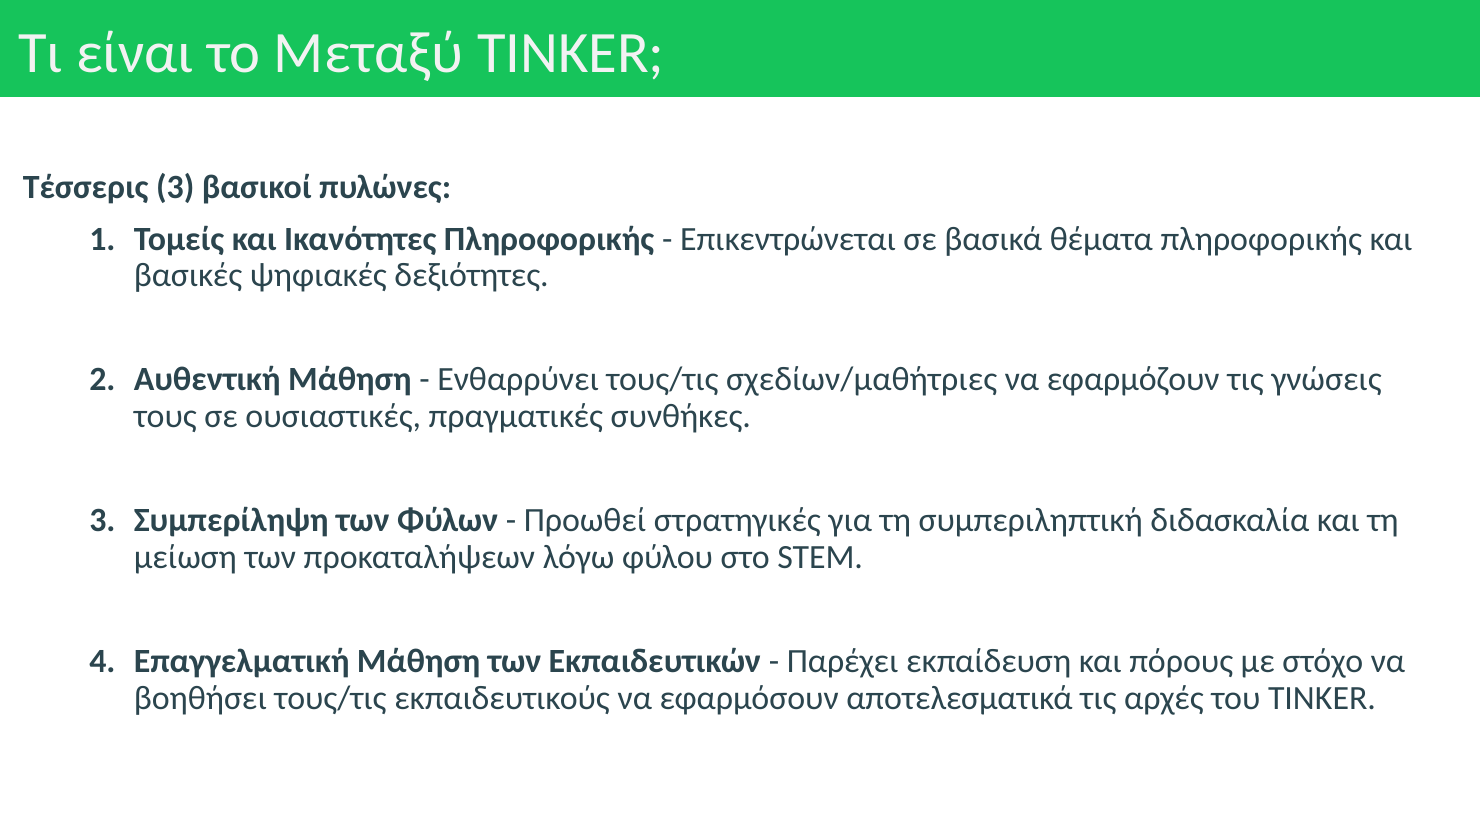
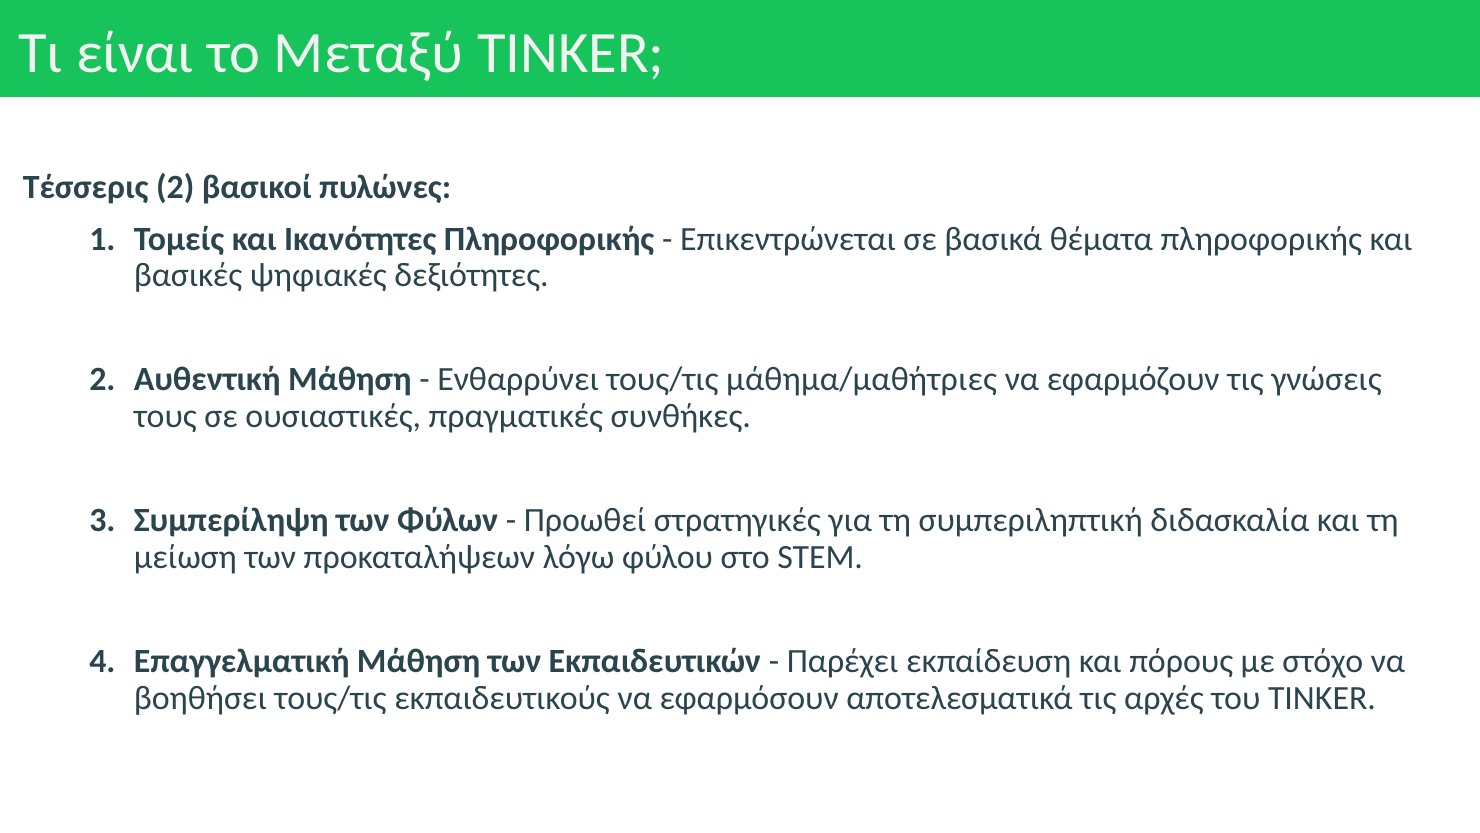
Τέσσερις 3: 3 -> 2
σχεδίων/μαθήτριες: σχεδίων/μαθήτριες -> μάθημα/μαθήτριες
